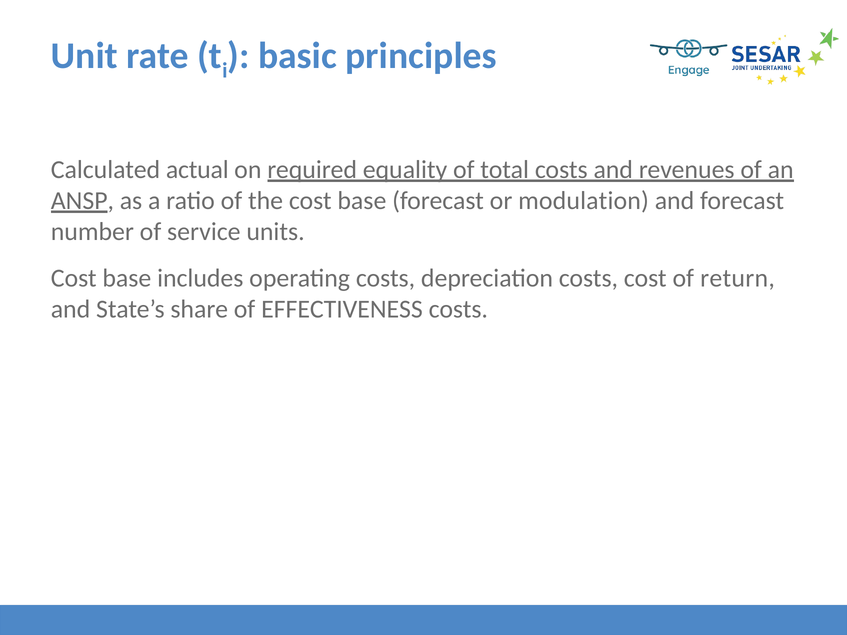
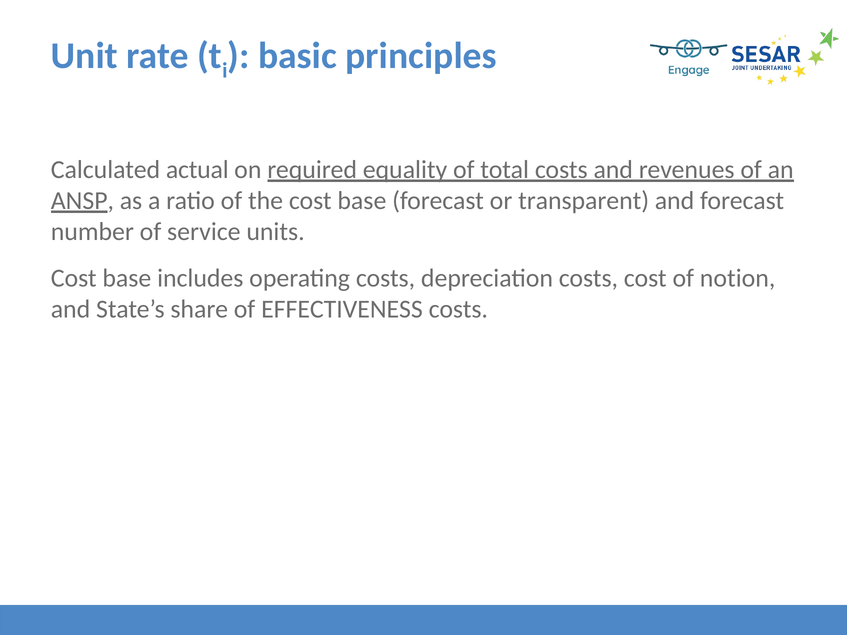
modulation: modulation -> transparent
return: return -> notion
